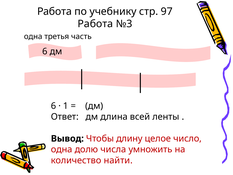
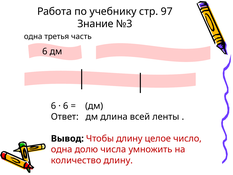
Работа at (95, 24): Работа -> Знание
1 at (66, 106): 1 -> 6
количество найти: найти -> длину
